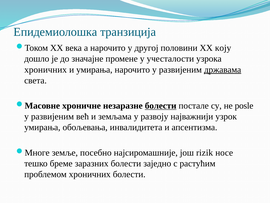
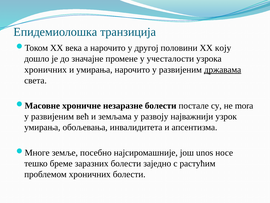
болести at (161, 105) underline: present -> none
posle: posle -> mora
rizik: rizik -> unos
